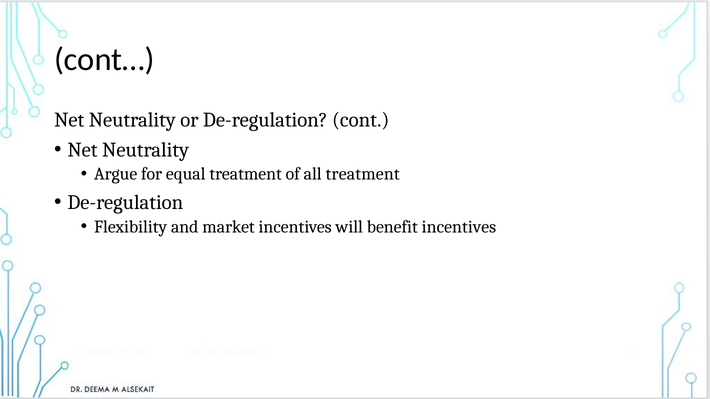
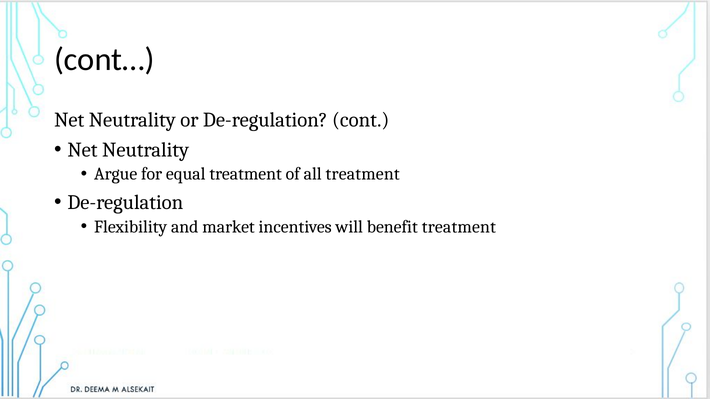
benefit incentives: incentives -> treatment
